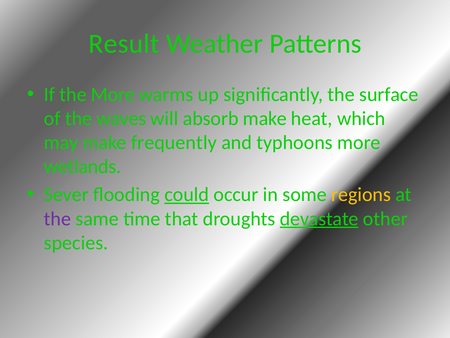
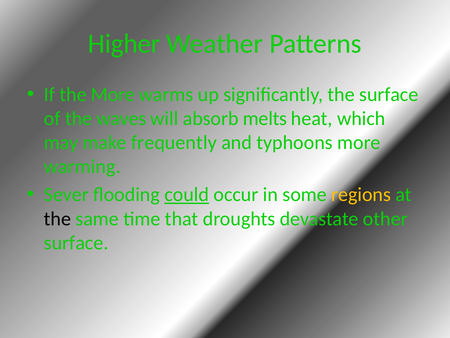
Result: Result -> Higher
absorb make: make -> melts
wetlands: wetlands -> warming
the at (57, 218) colour: purple -> black
devastate underline: present -> none
species at (76, 242): species -> surface
